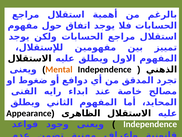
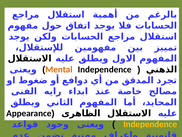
Independence at (150, 124) colour: white -> yellow
